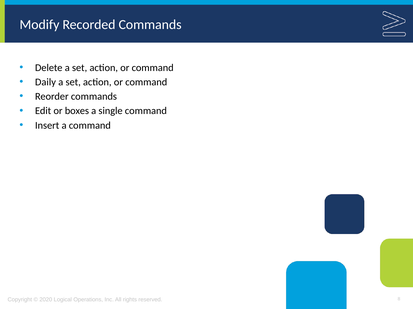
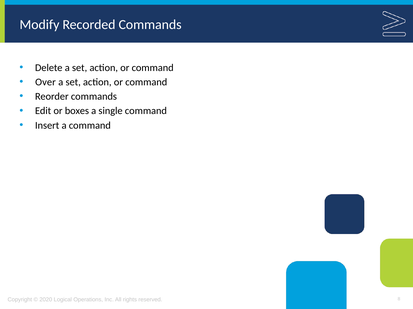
Daily: Daily -> Over
